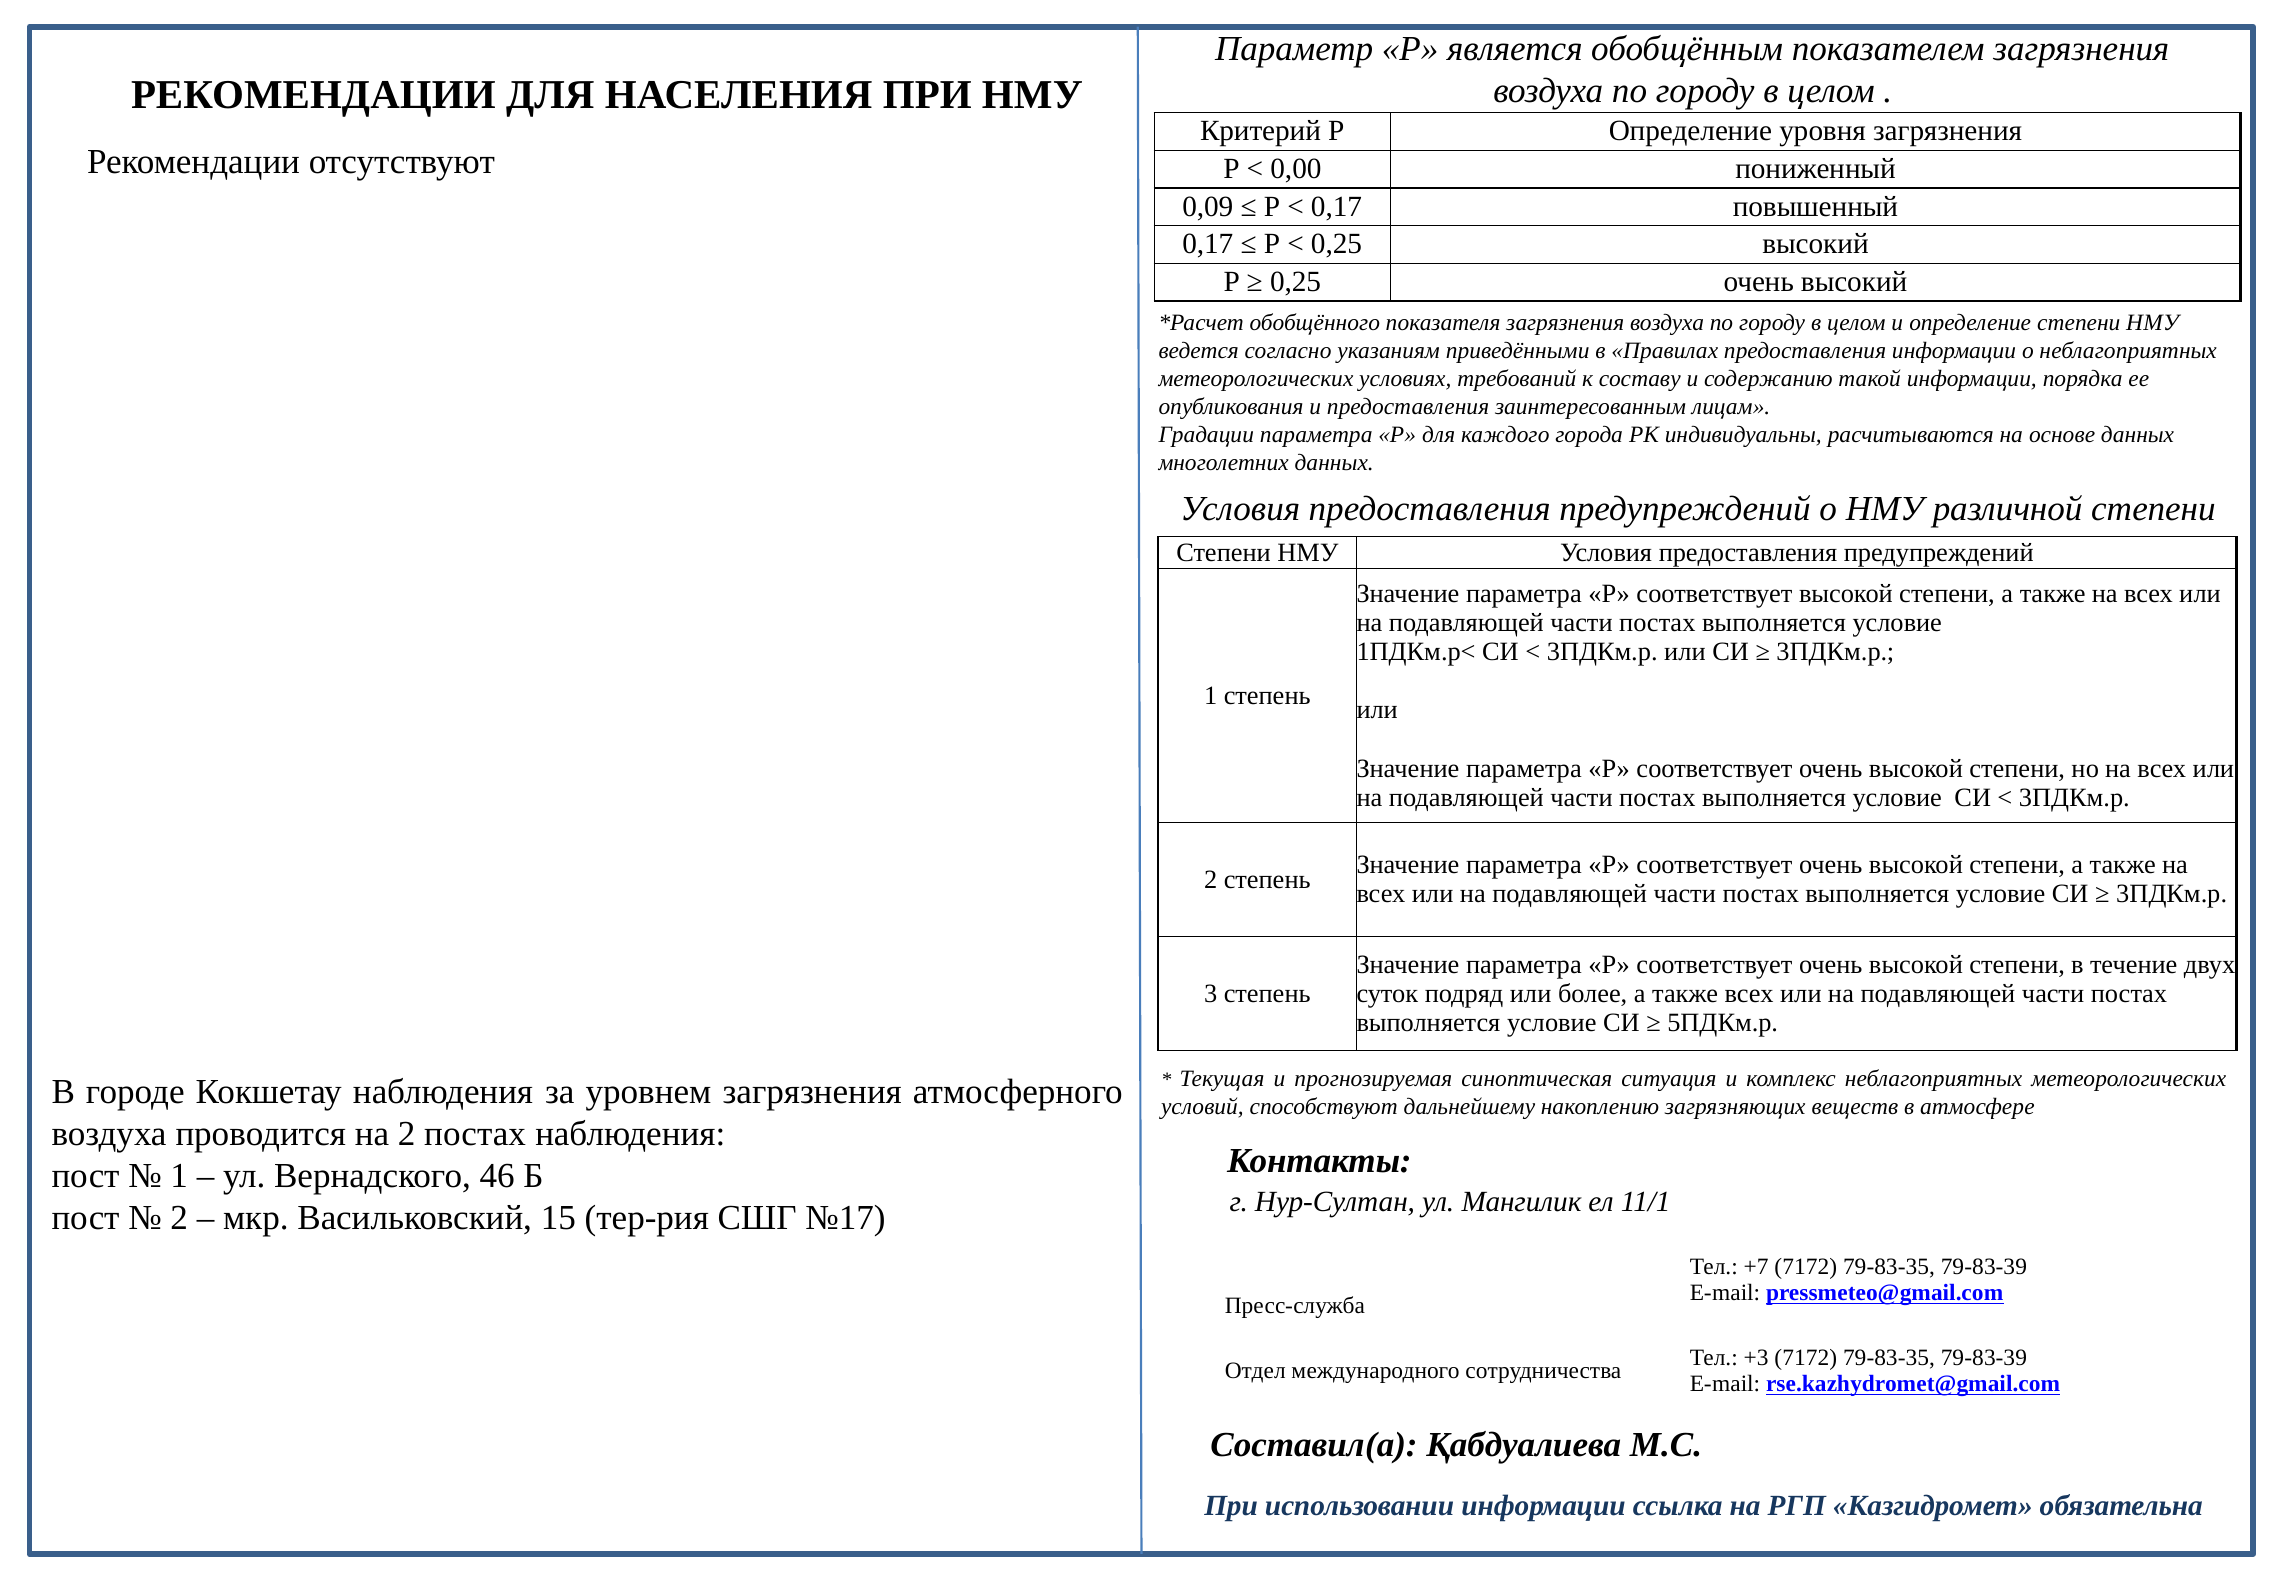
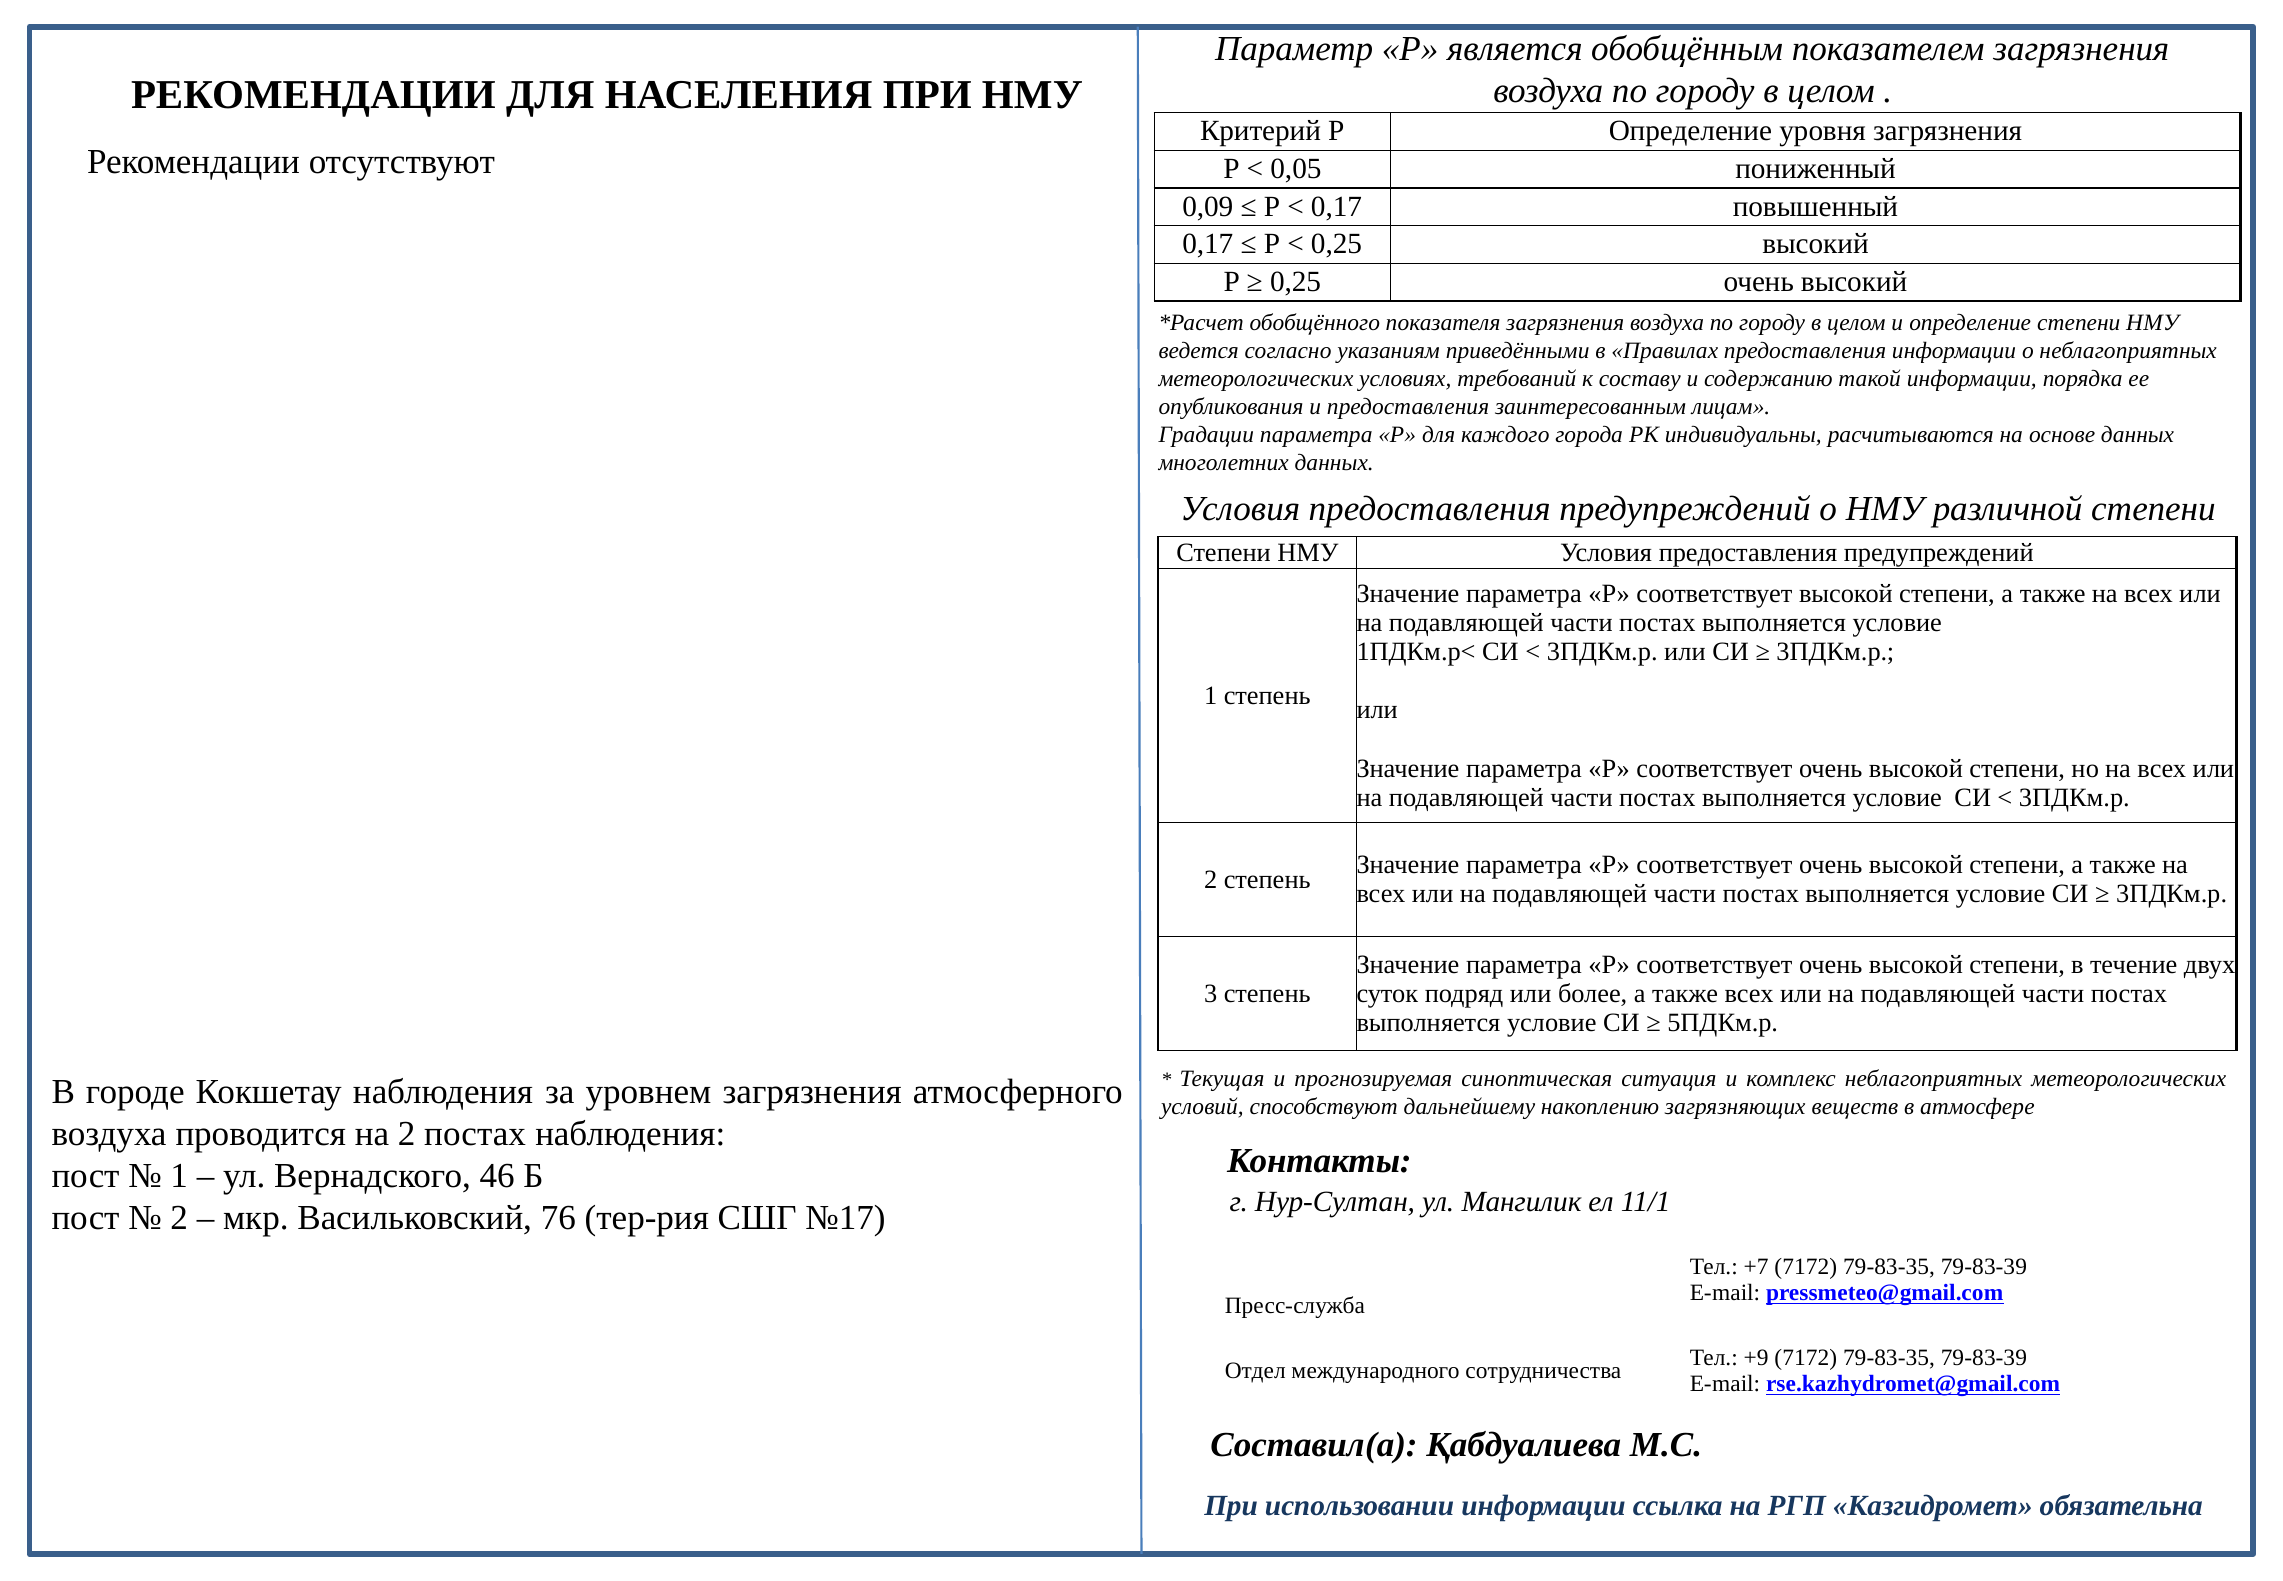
0,00: 0,00 -> 0,05
15: 15 -> 76
+3: +3 -> +9
